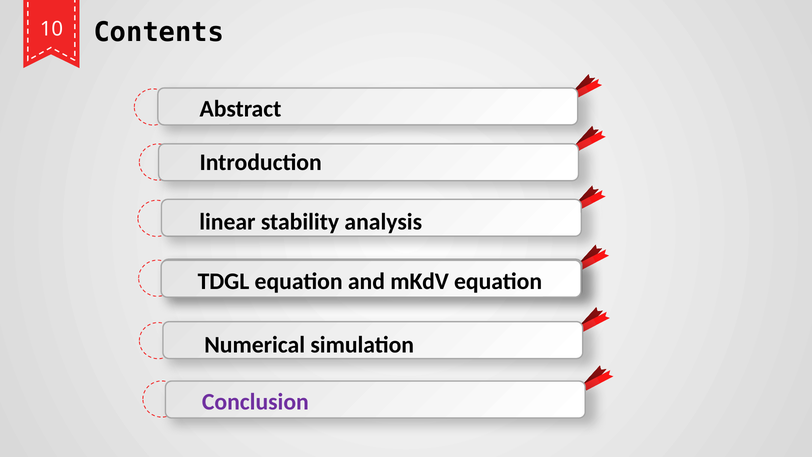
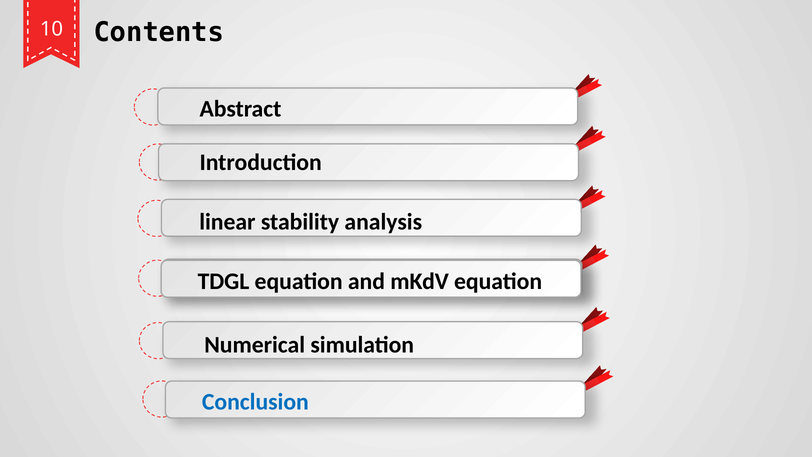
Conclusion colour: purple -> blue
